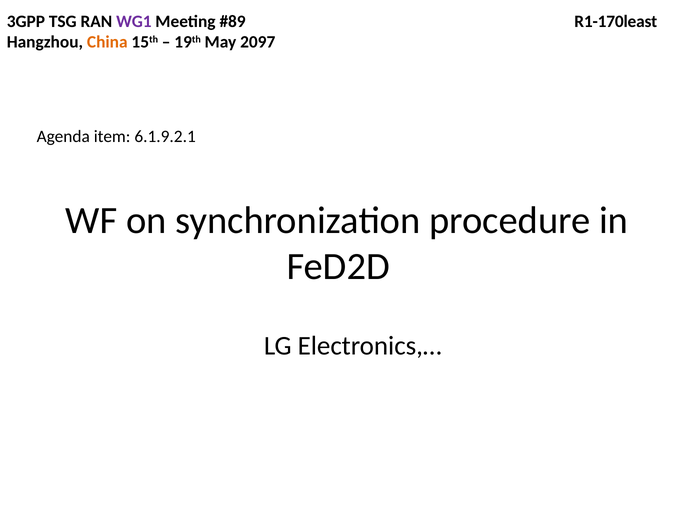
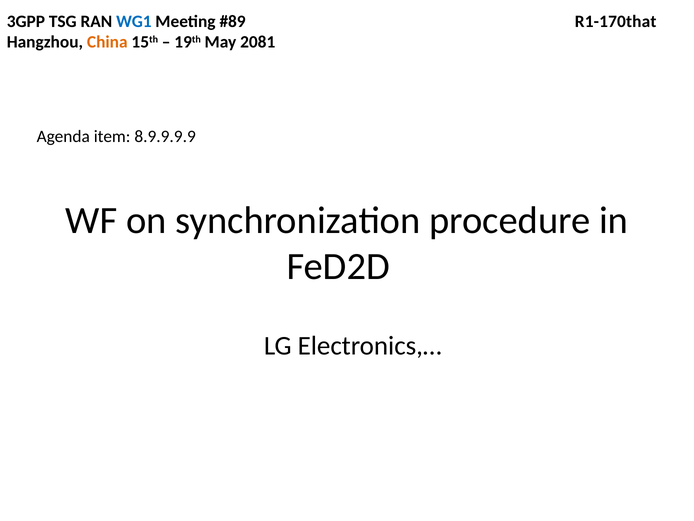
WG1 colour: purple -> blue
R1-170least: R1-170least -> R1-170that
2097: 2097 -> 2081
6.1.9.2.1: 6.1.9.2.1 -> 8.9.9.9.9
